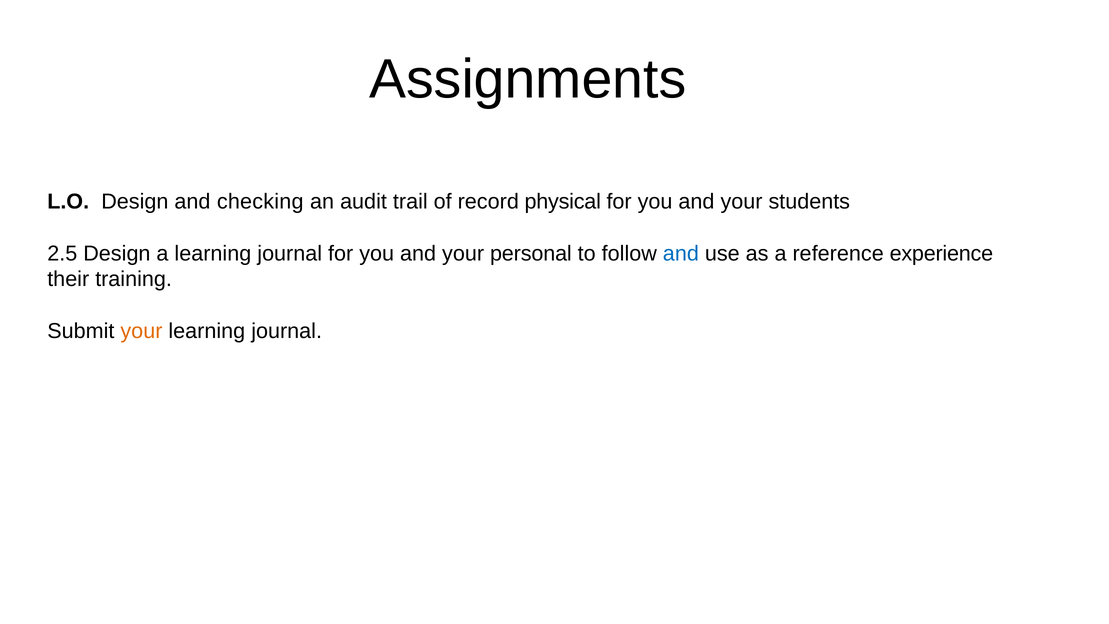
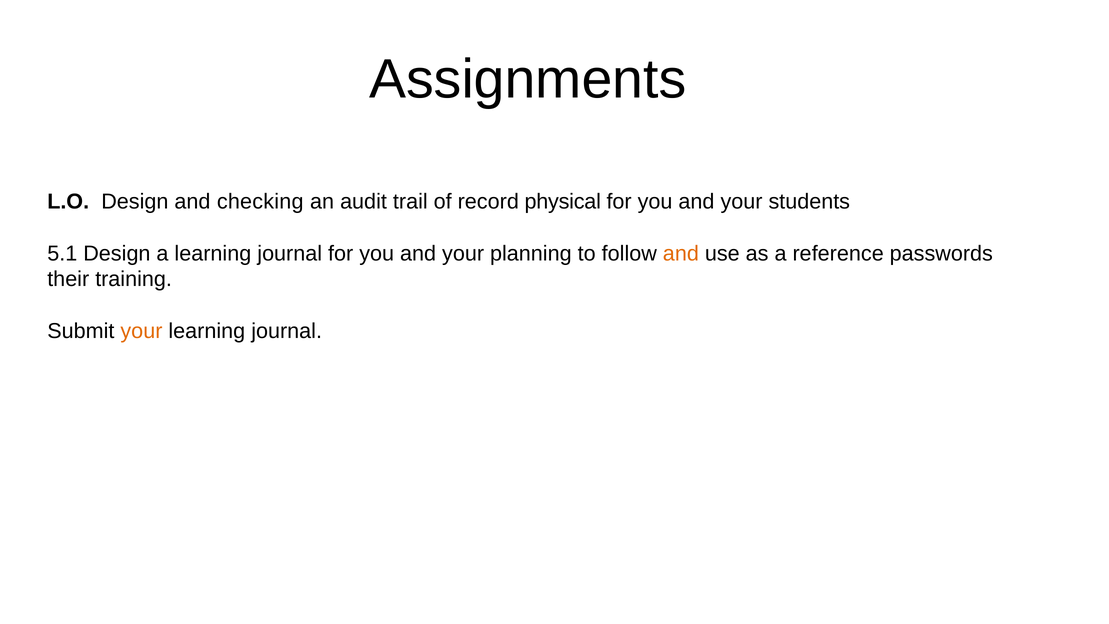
2.5: 2.5 -> 5.1
personal: personal -> planning
and at (681, 253) colour: blue -> orange
experience: experience -> passwords
